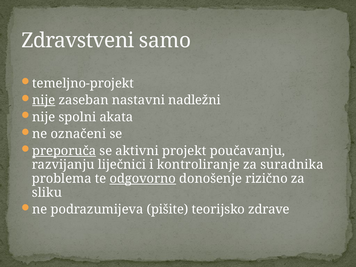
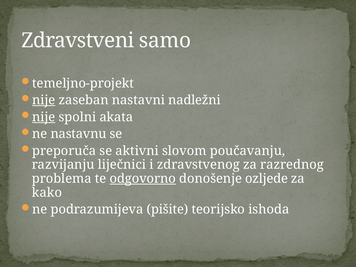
nije at (44, 117) underline: none -> present
označeni: označeni -> nastavnu
preporuča underline: present -> none
projekt: projekt -> slovom
kontroliranje: kontroliranje -> zdravstvenog
suradnika: suradnika -> razrednog
rizično: rizično -> ozljede
sliku: sliku -> kako
zdrave: zdrave -> ishoda
